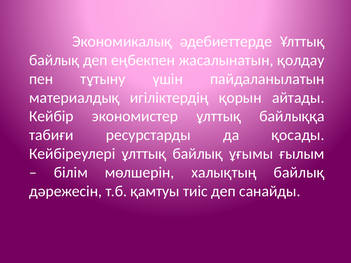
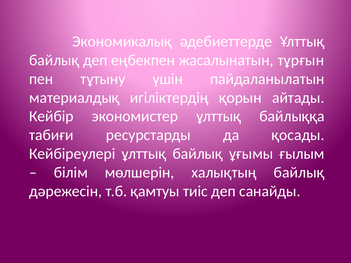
қолдау: қолдау -> тұрғын
